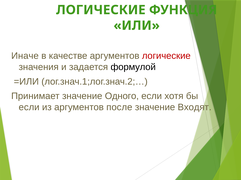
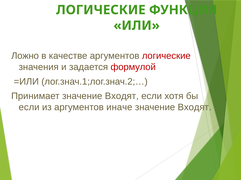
Иначе: Иначе -> Ложно
формулой colour: black -> red
Принимает значение Одного: Одного -> Входят
после: после -> иначе
